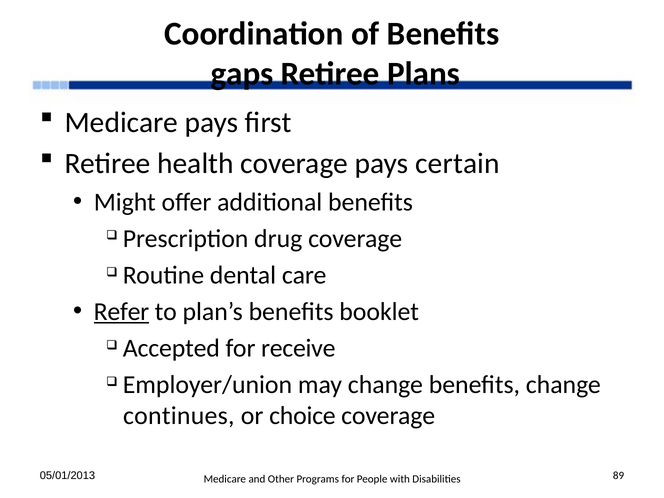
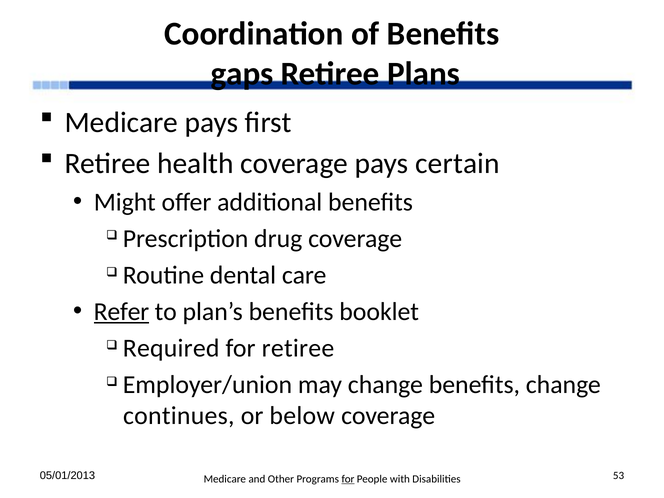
Accepted: Accepted -> Required
for receive: receive -> retiree
choice: choice -> below
89: 89 -> 53
for at (348, 479) underline: none -> present
